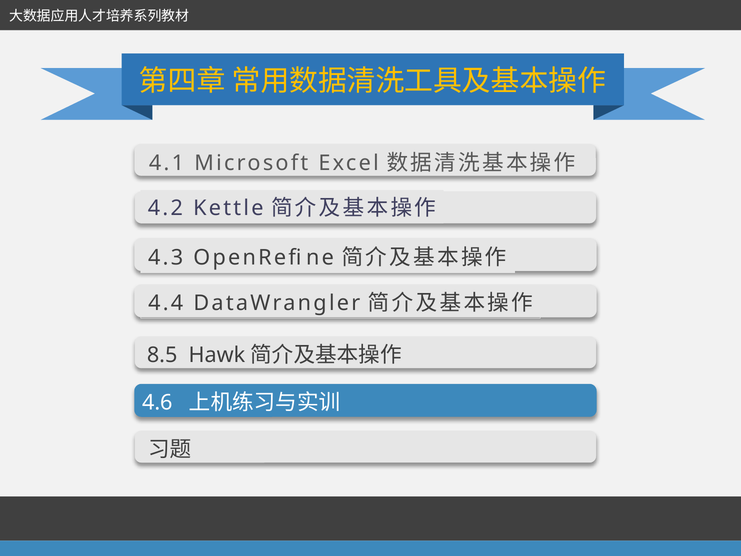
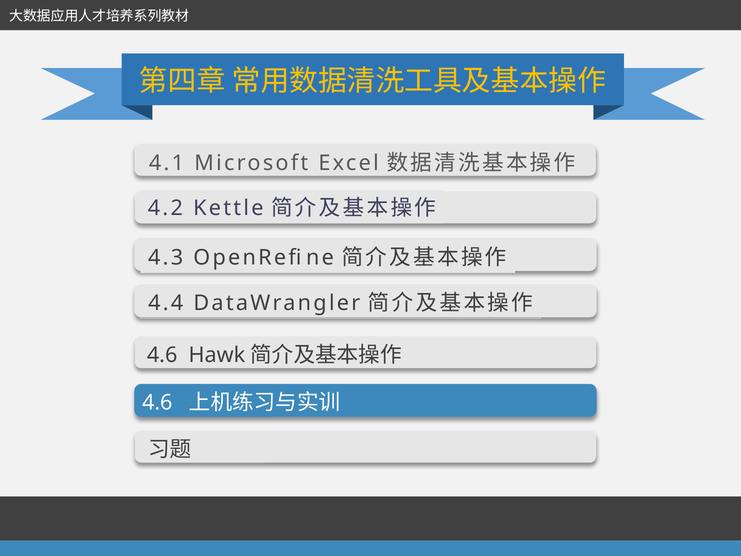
8.5 at (162, 355): 8.5 -> 4.6
